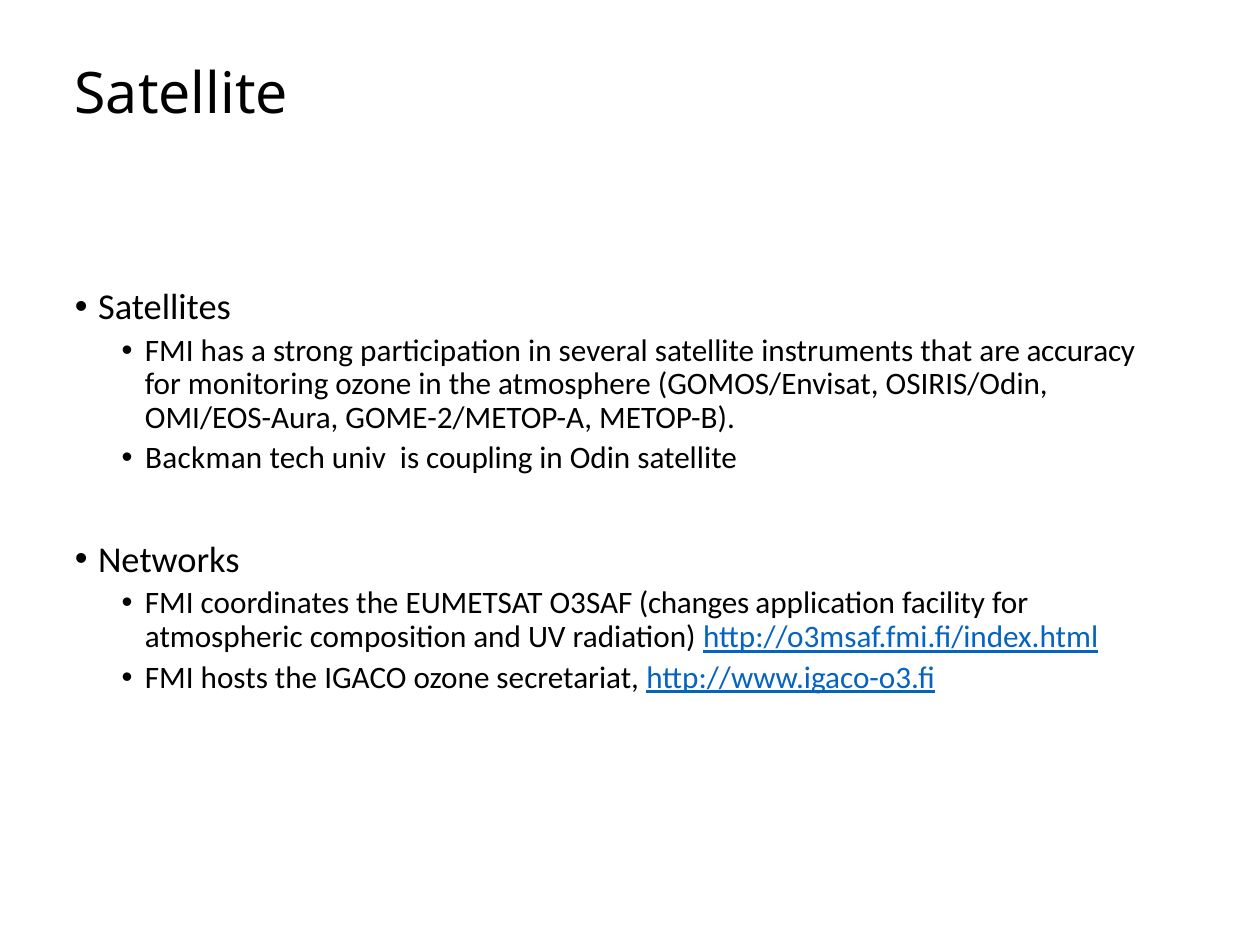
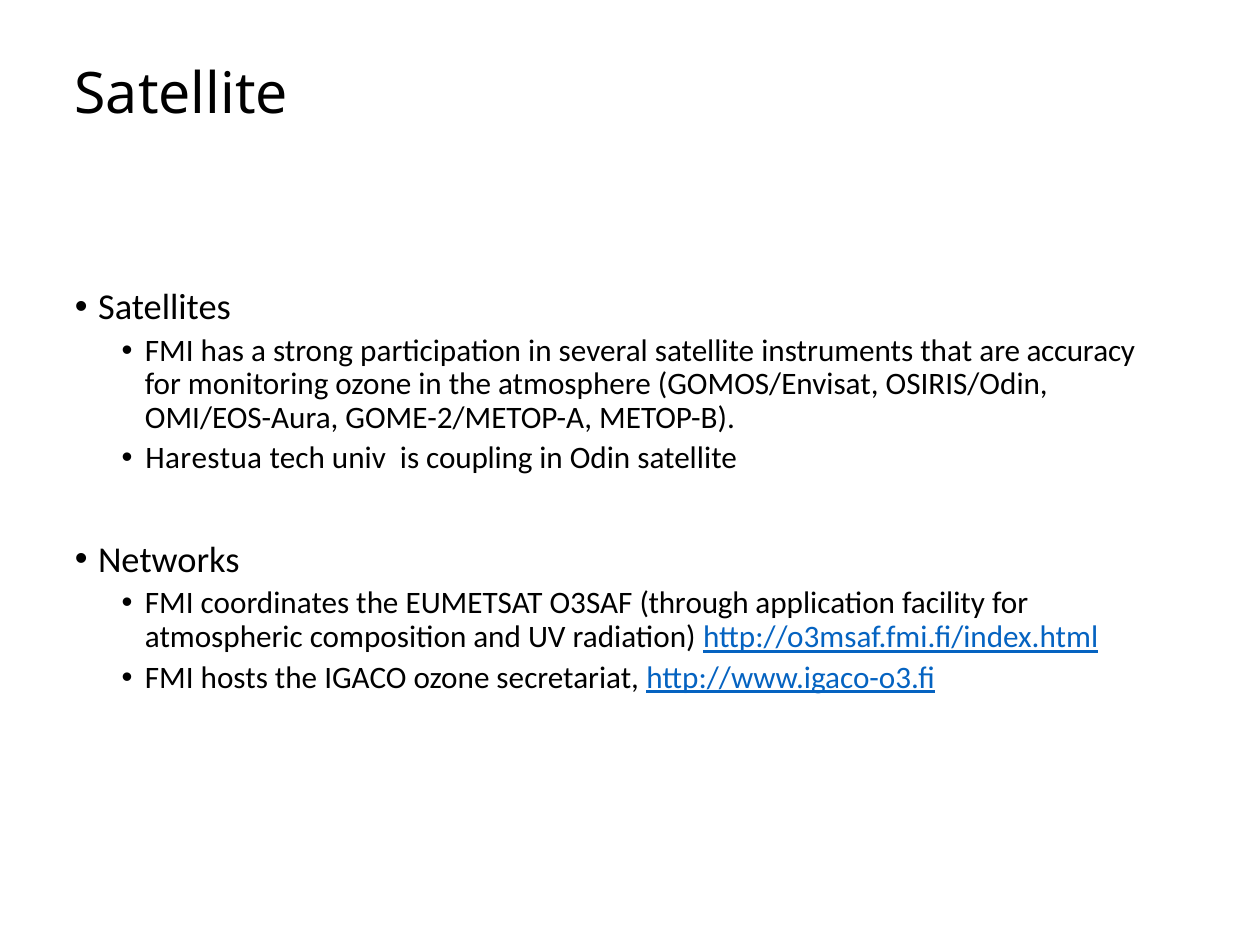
Backman: Backman -> Harestua
changes: changes -> through
